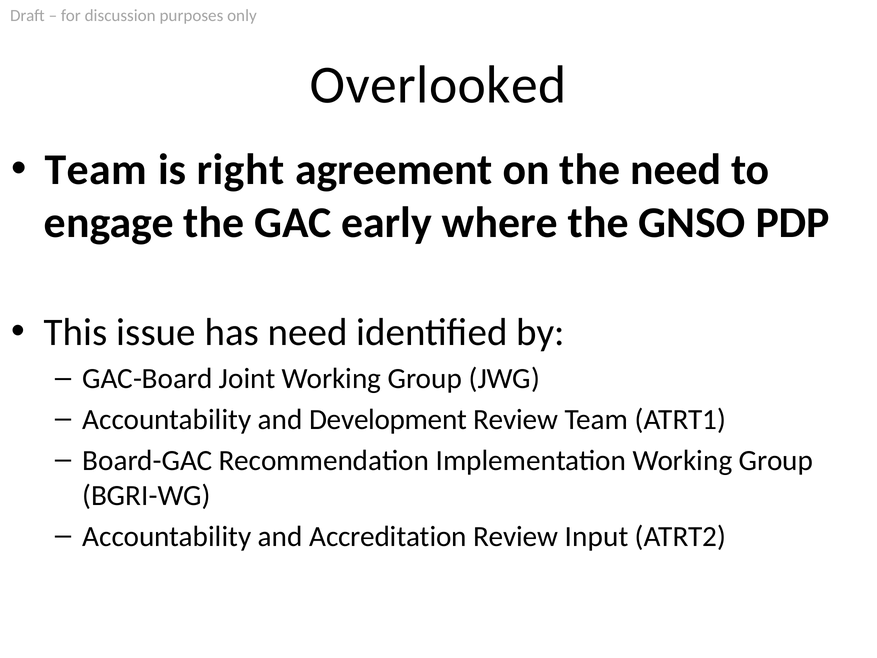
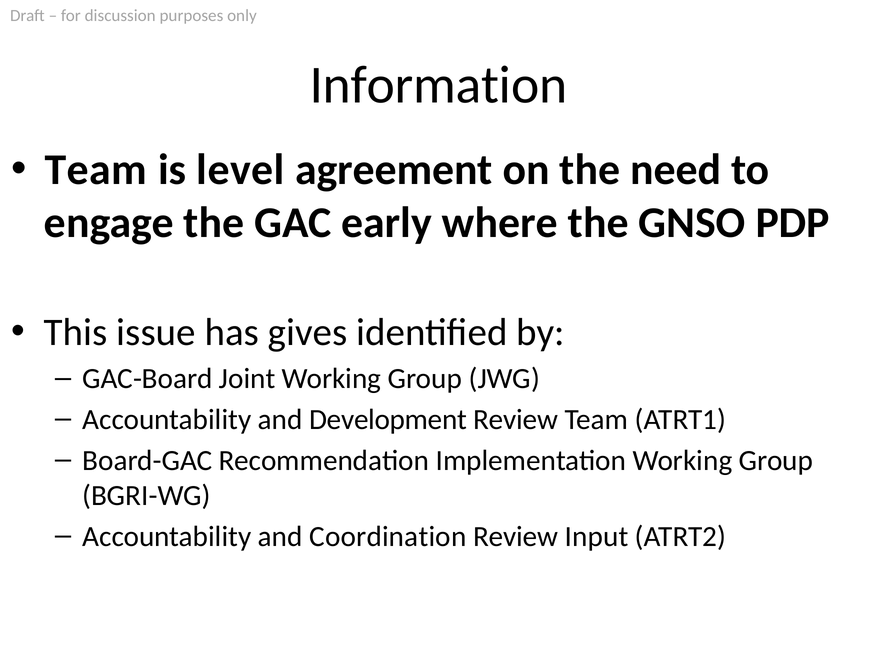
Overlooked: Overlooked -> Information
right: right -> level
has need: need -> gives
Accreditation: Accreditation -> Coordination
